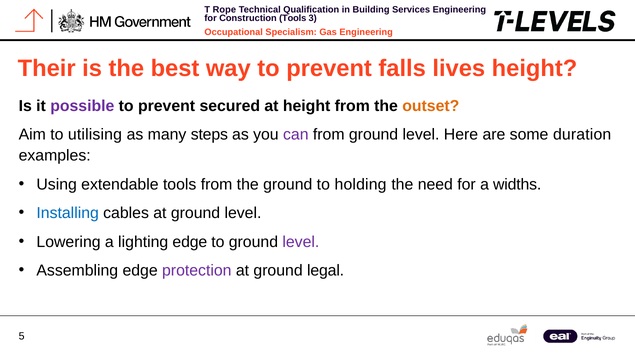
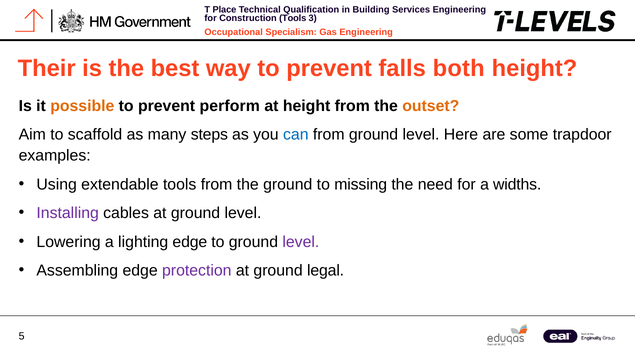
Rope: Rope -> Place
lives: lives -> both
possible colour: purple -> orange
secured: secured -> perform
utilising: utilising -> scaffold
can colour: purple -> blue
duration: duration -> trapdoor
holding: holding -> missing
Installing colour: blue -> purple
